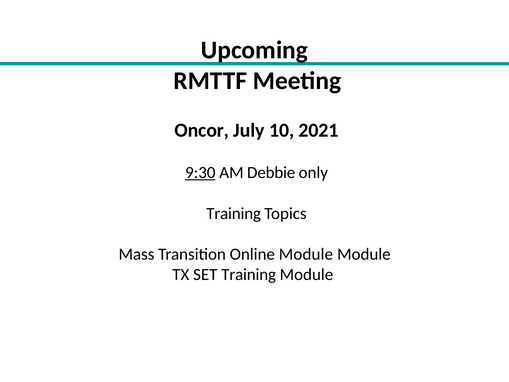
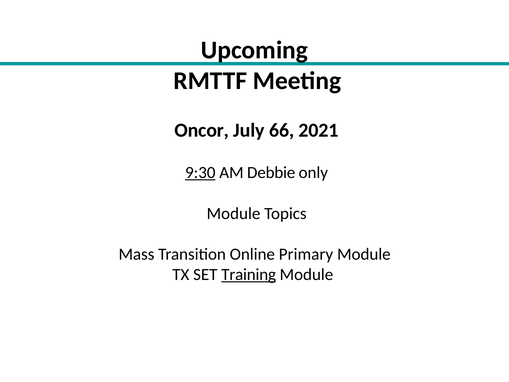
10: 10 -> 66
Training at (234, 213): Training -> Module
Online Module: Module -> Primary
Training at (249, 274) underline: none -> present
